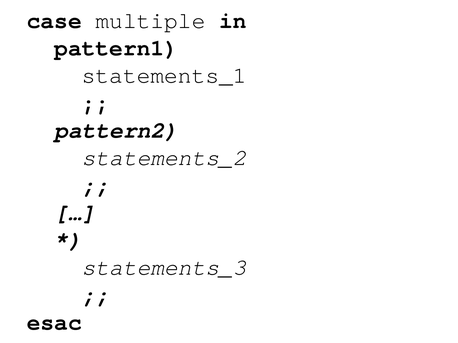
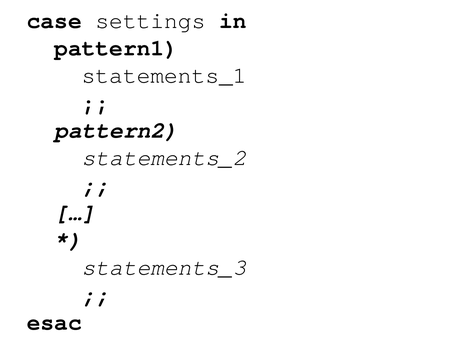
multiple: multiple -> settings
